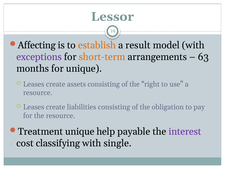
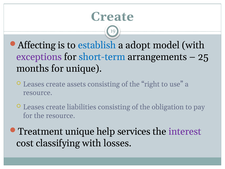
Lessor at (112, 17): Lessor -> Create
establish colour: orange -> blue
result: result -> adopt
short-term colour: orange -> blue
63: 63 -> 25
payable: payable -> services
single: single -> losses
